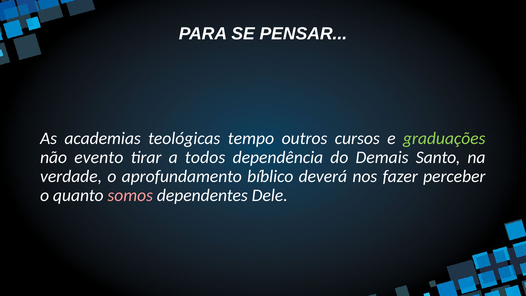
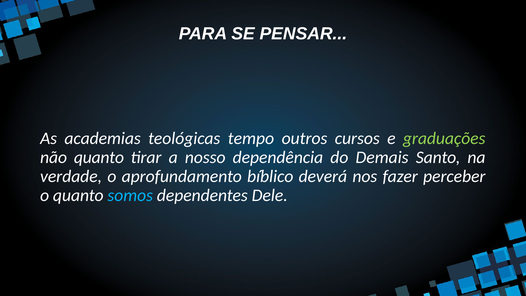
não evento: evento -> quanto
todos: todos -> nosso
somos colour: pink -> light blue
